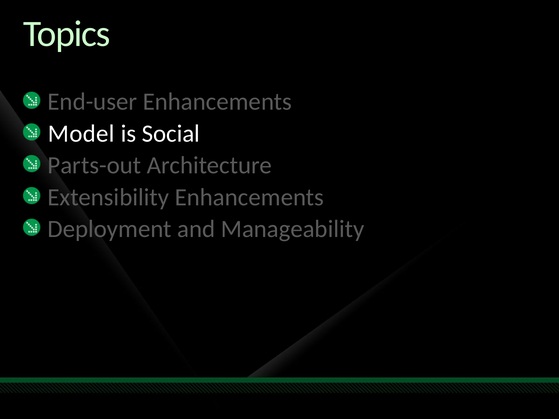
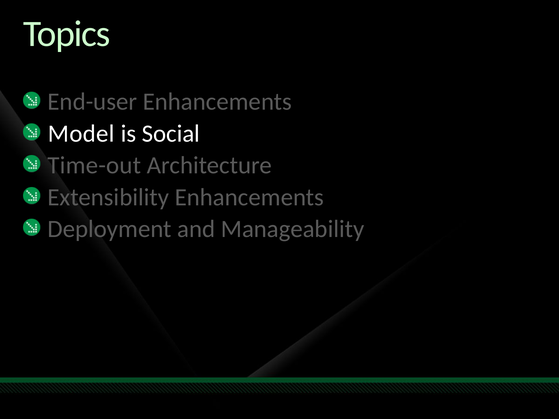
Parts-out: Parts-out -> Time-out
